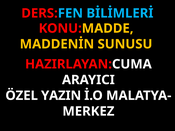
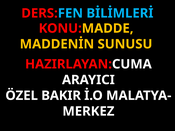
YAZIN: YAZIN -> BAKIR
